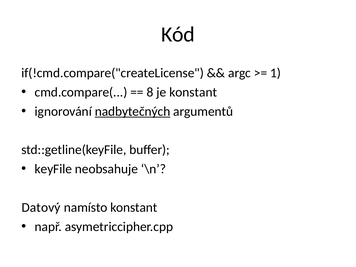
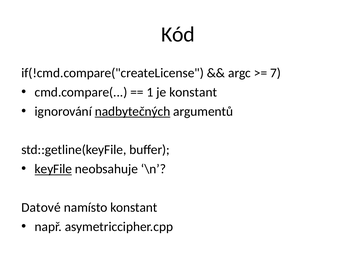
1: 1 -> 7
8: 8 -> 1
keyFile underline: none -> present
Datový: Datový -> Datové
